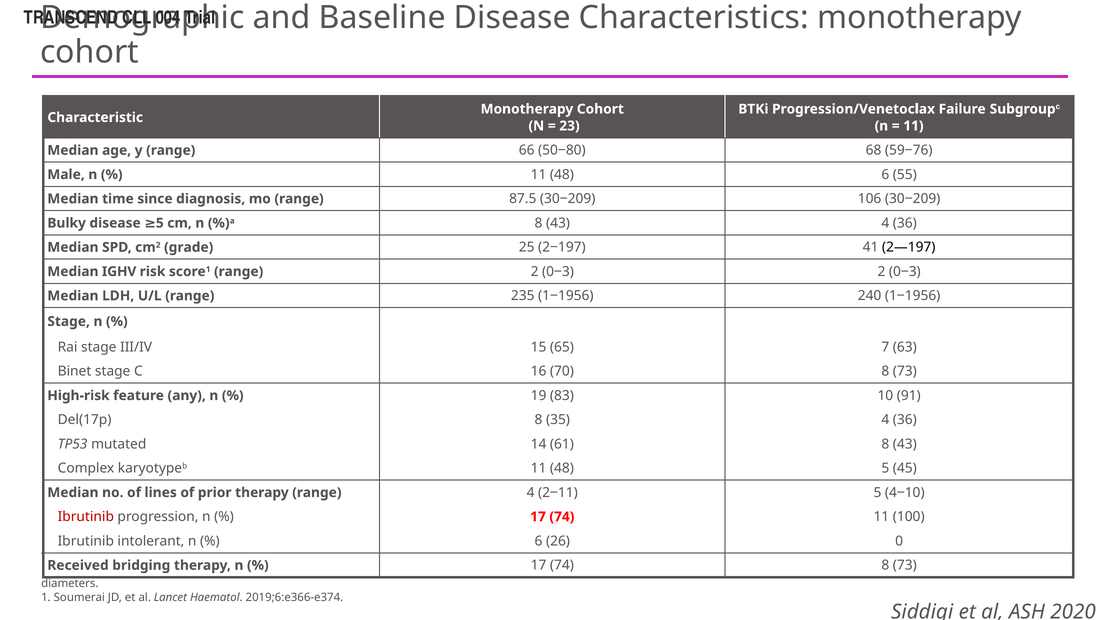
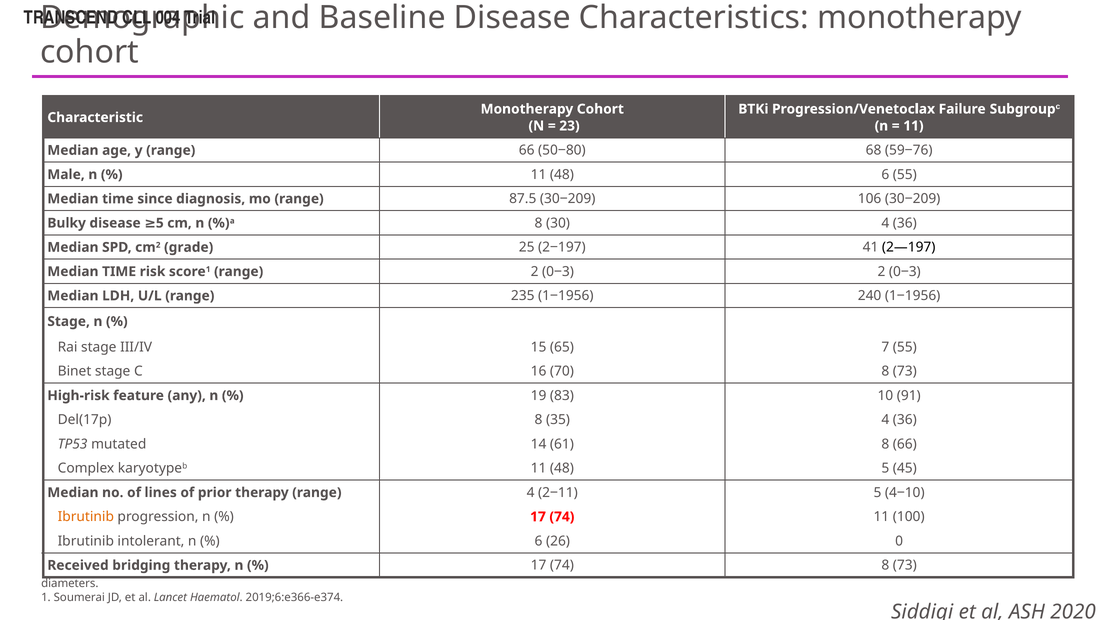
43 at (558, 223): 43 -> 30
IGHV at (119, 271): IGHV -> TIME
7 63: 63 -> 55
61 8 43: 43 -> 66
Ibrutinib at (86, 517) colour: red -> orange
